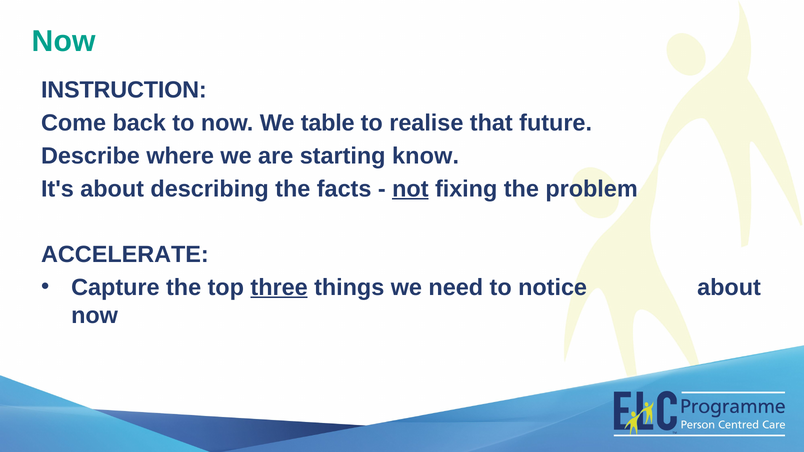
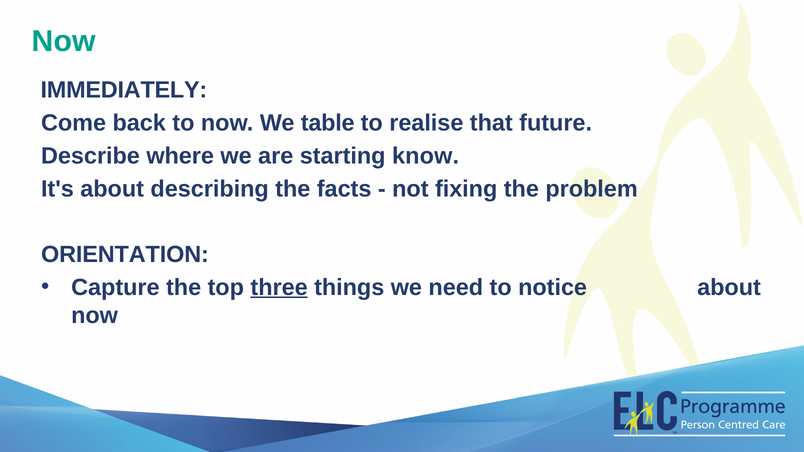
INSTRUCTION: INSTRUCTION -> IMMEDIATELY
not underline: present -> none
ACCELERATE: ACCELERATE -> ORIENTATION
